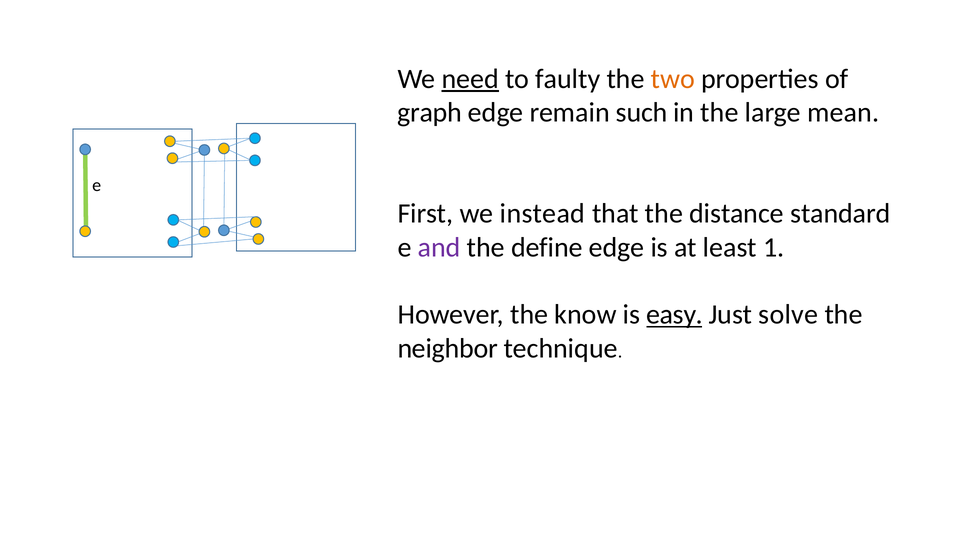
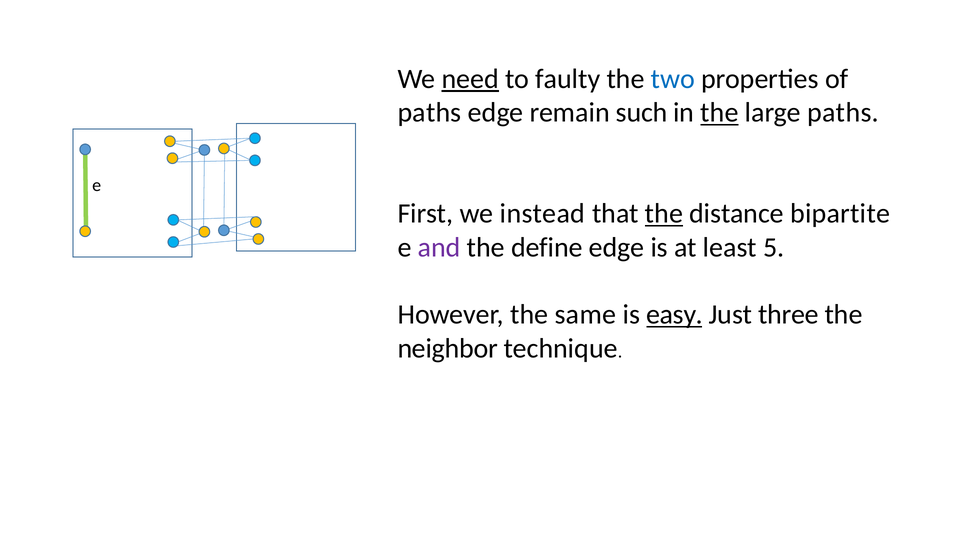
two colour: orange -> blue
graph at (430, 112): graph -> paths
the at (719, 112) underline: none -> present
large mean: mean -> paths
the at (664, 213) underline: none -> present
standard: standard -> bipartite
1: 1 -> 5
know: know -> same
solve: solve -> three
